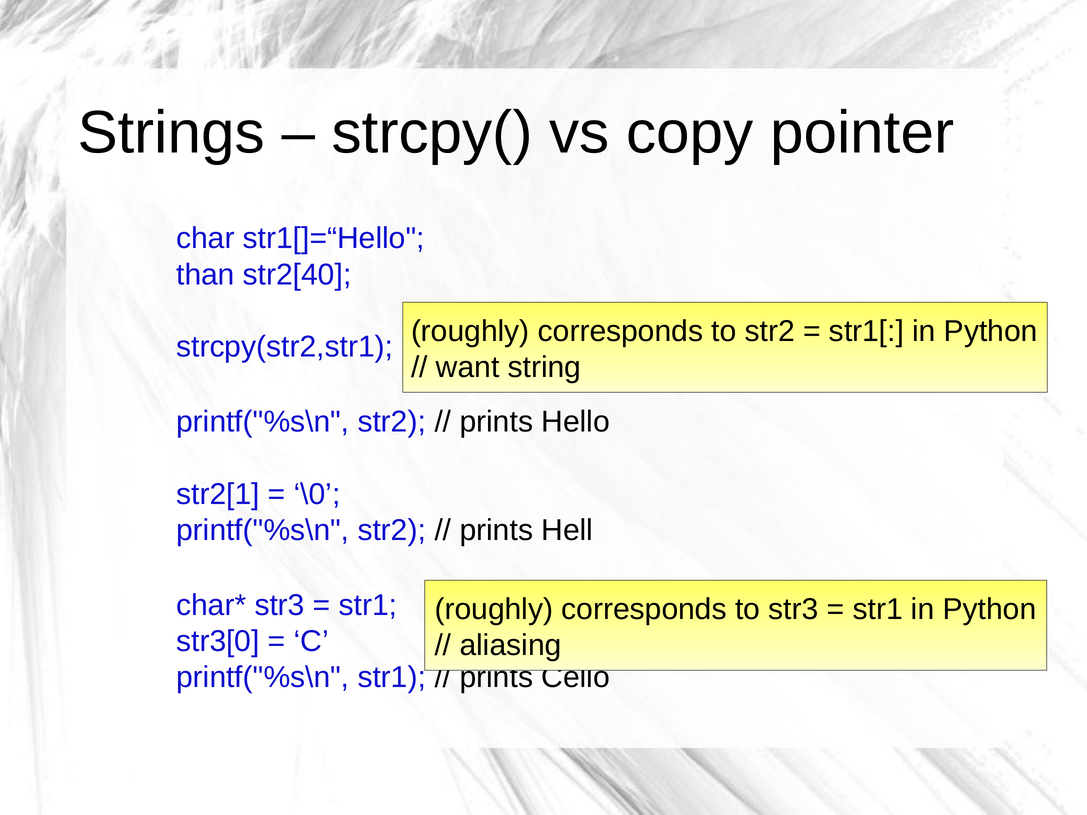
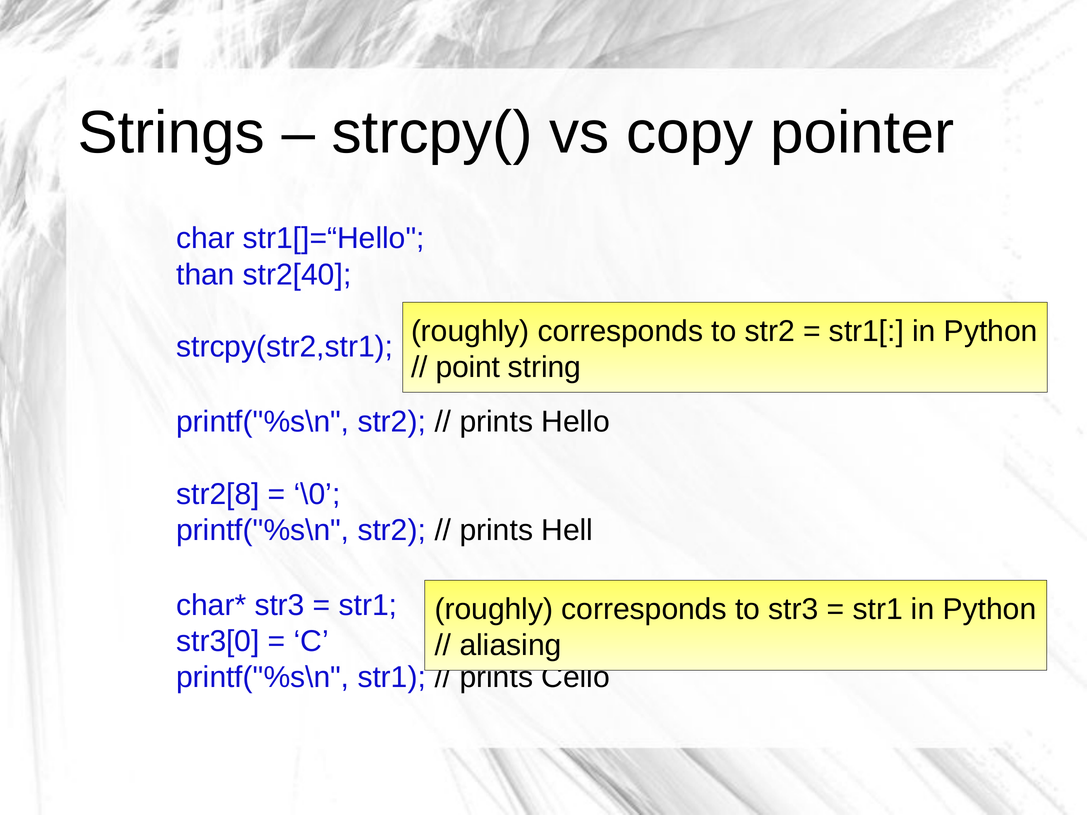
want: want -> point
str2[1: str2[1 -> str2[8
